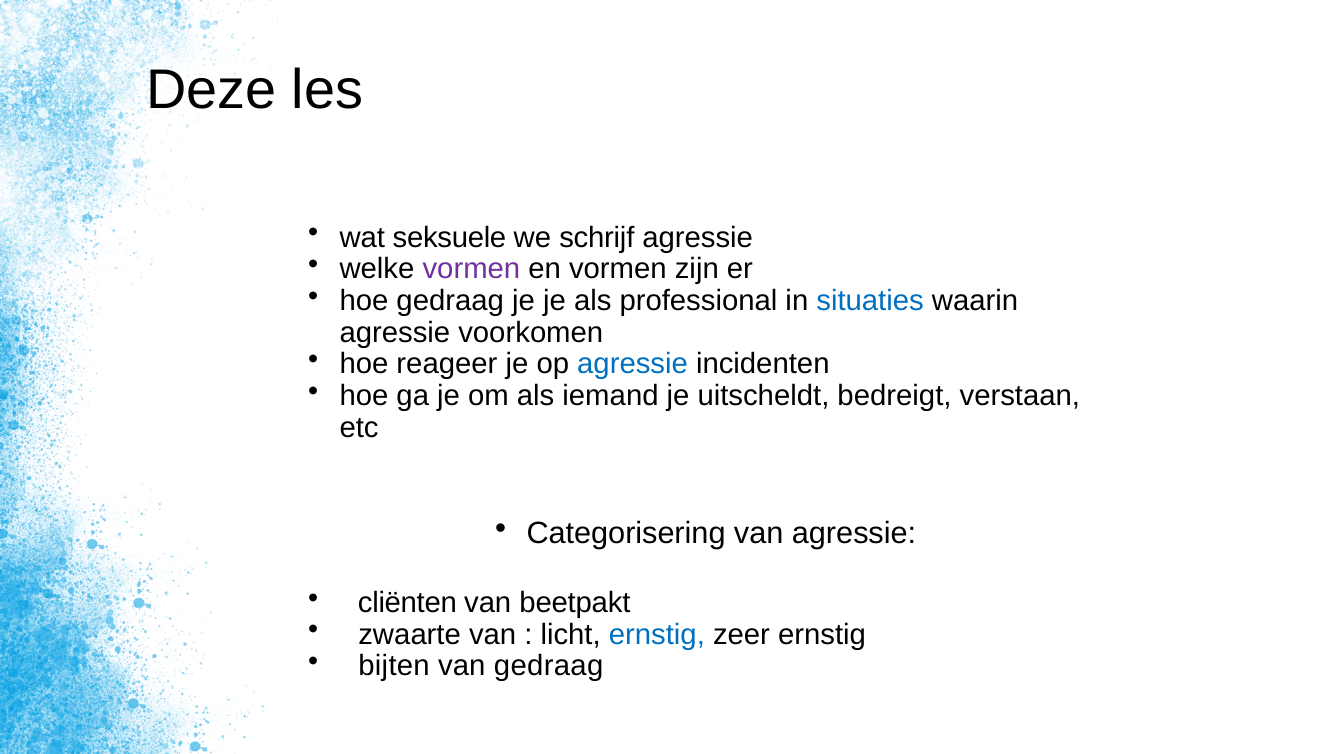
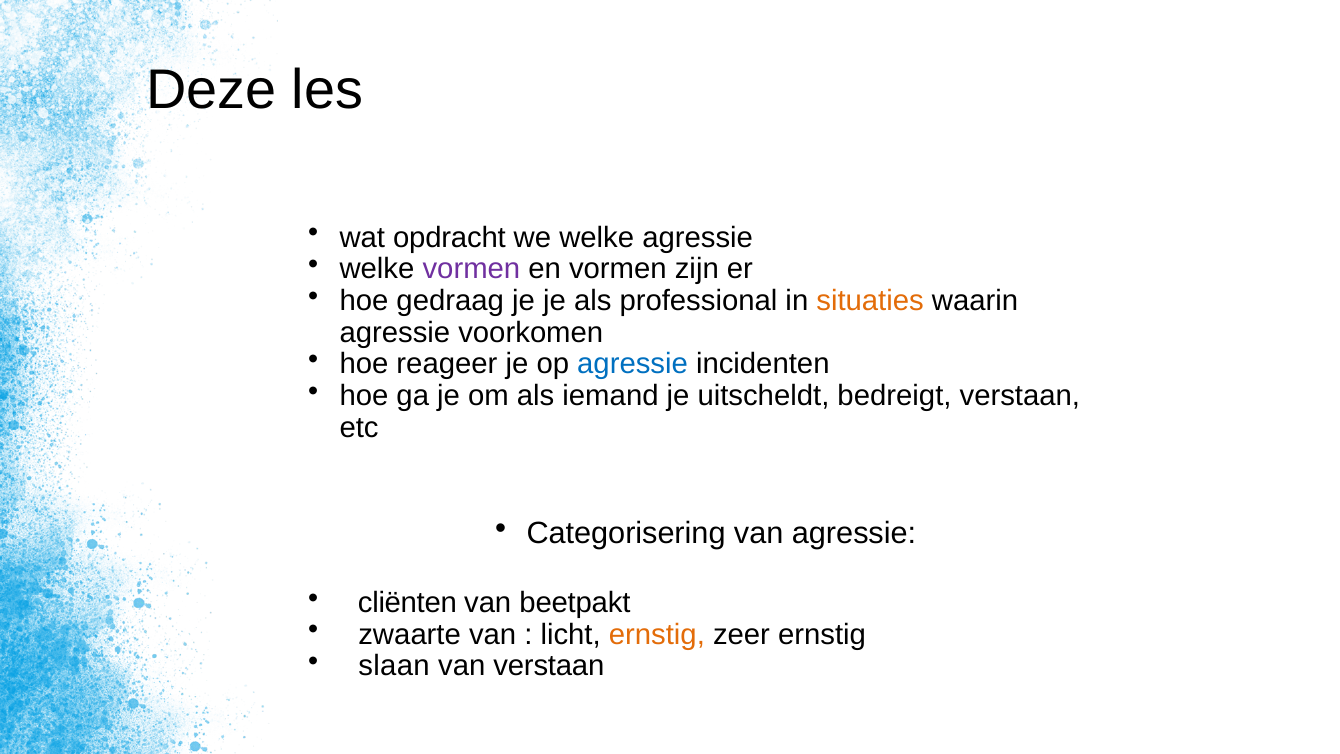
seksuele: seksuele -> opdracht
we schrijf: schrijf -> welke
situaties colour: blue -> orange
ernstig at (657, 634) colour: blue -> orange
bijten: bijten -> slaan
van gedraag: gedraag -> verstaan
